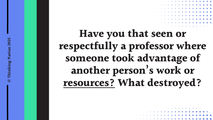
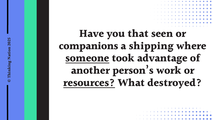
respectfully: respectfully -> companions
professor: professor -> shipping
someone underline: none -> present
